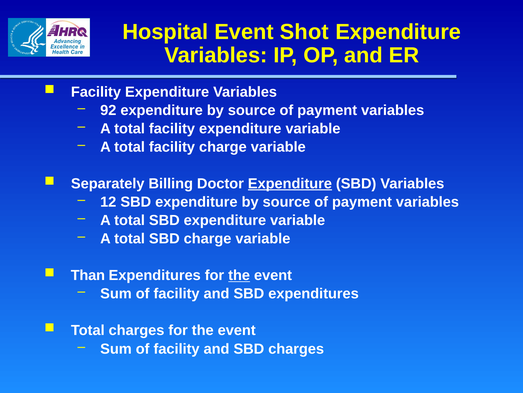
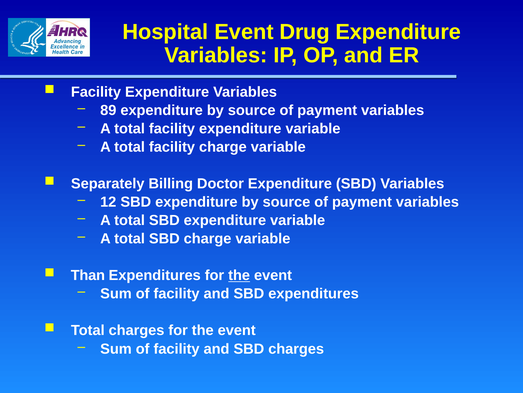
Shot: Shot -> Drug
92: 92 -> 89
Expenditure at (290, 183) underline: present -> none
